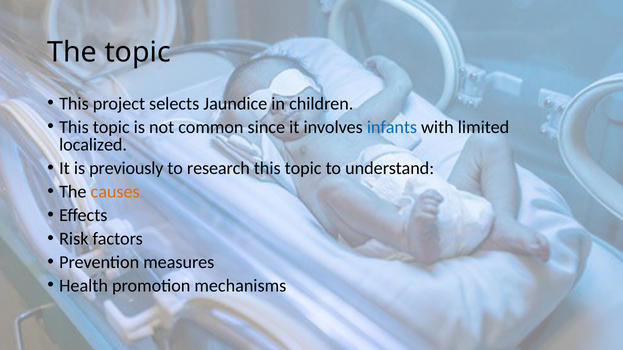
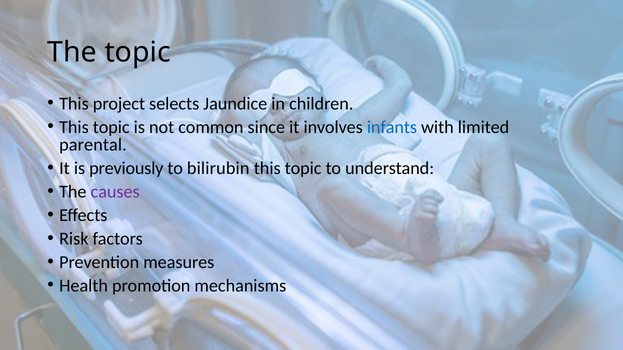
localized: localized -> parental
research: research -> bilirubin
causes colour: orange -> purple
